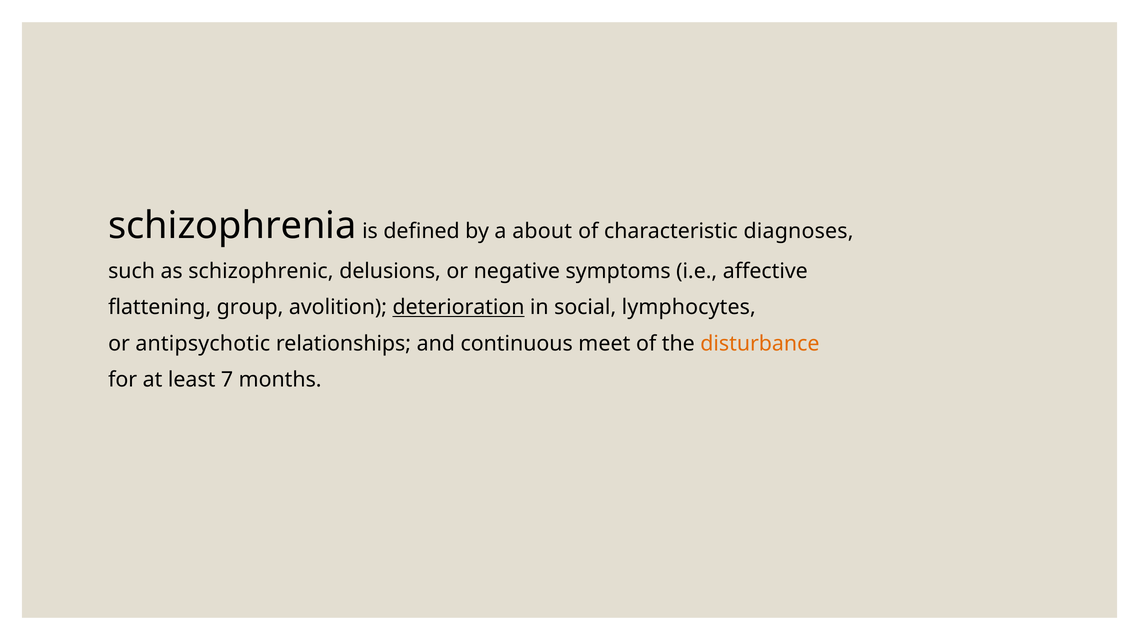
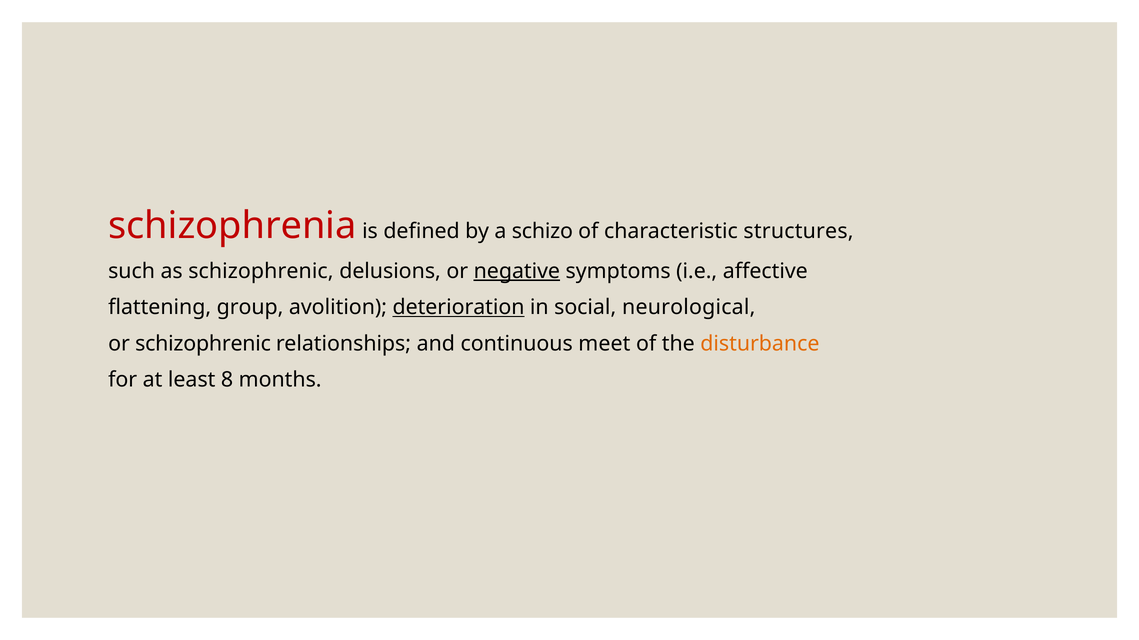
schizophrenia colour: black -> red
about: about -> schizo
diagnoses: diagnoses -> structures
negative underline: none -> present
lymphocytes: lymphocytes -> neurological
or antipsychotic: antipsychotic -> schizophrenic
7: 7 -> 8
